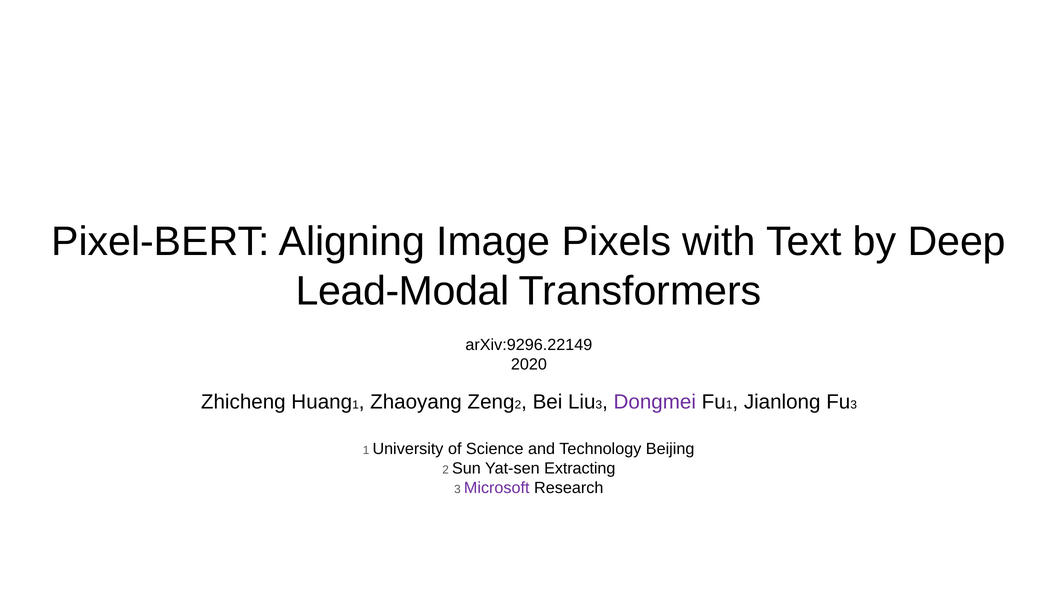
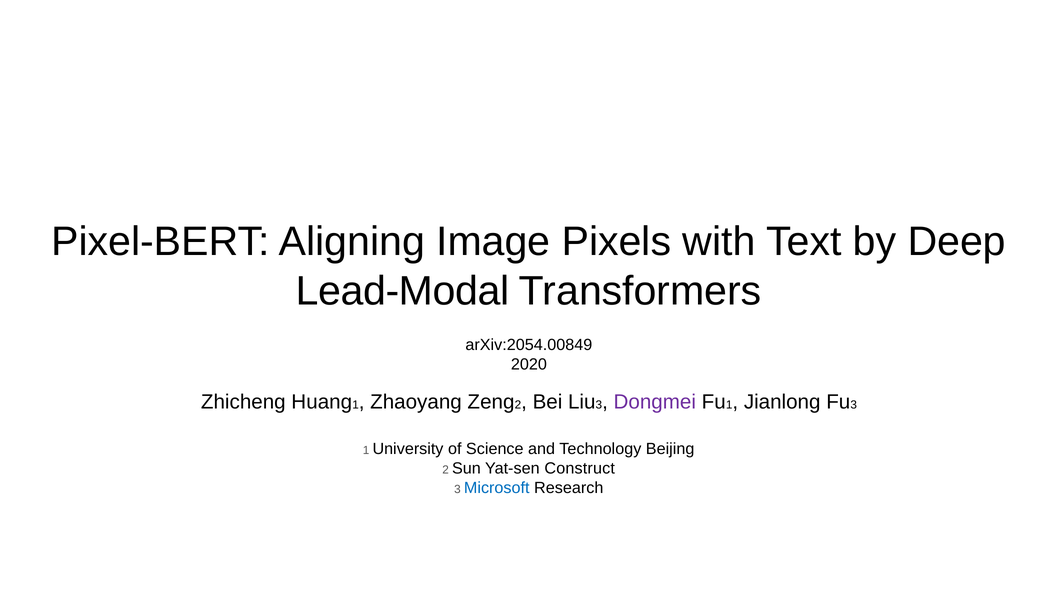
arXiv:9296.22149: arXiv:9296.22149 -> arXiv:2054.00849
Extracting: Extracting -> Construct
Microsoft colour: purple -> blue
